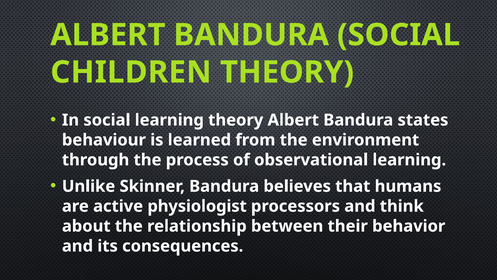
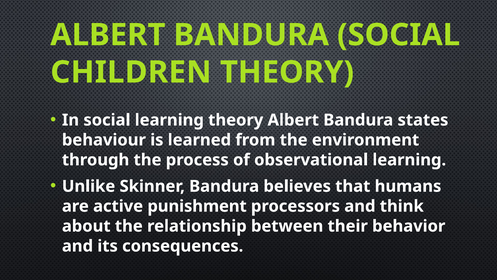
physiologist: physiologist -> punishment
